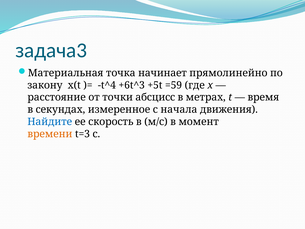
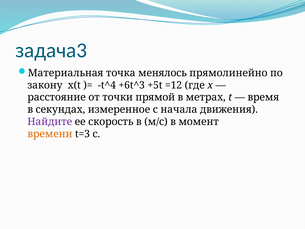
начинает: начинает -> менялось
=59: =59 -> =12
абсцисс: абсцисс -> прямой
Найдите colour: blue -> purple
